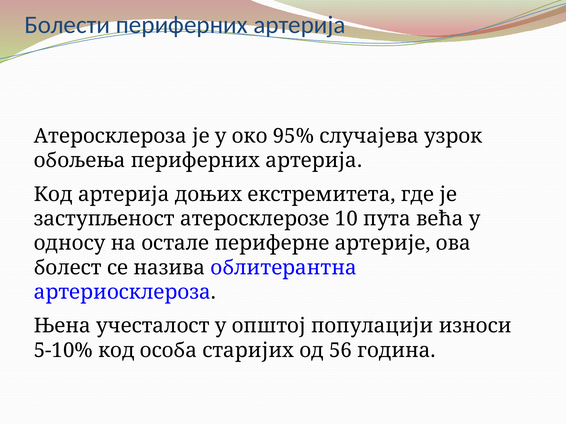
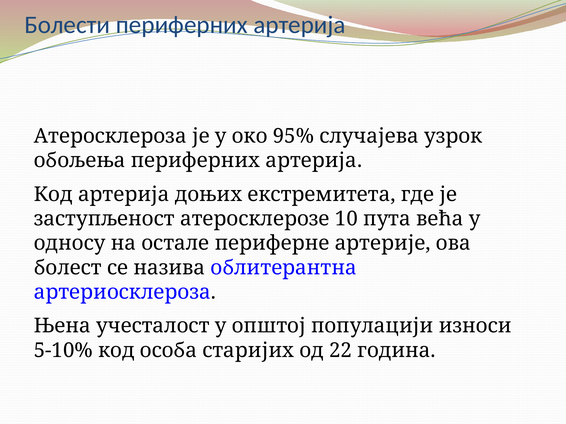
56: 56 -> 22
